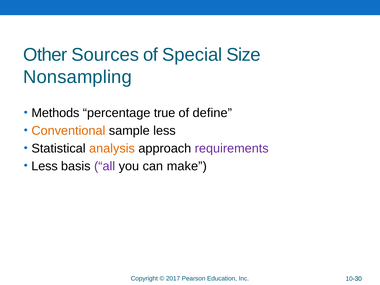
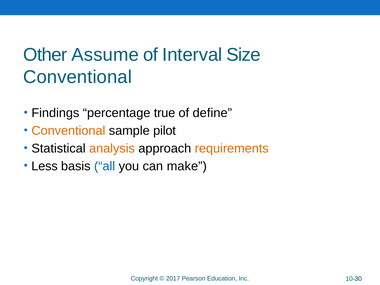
Sources: Sources -> Assume
Special: Special -> Interval
Nonsampling at (78, 77): Nonsampling -> Conventional
Methods: Methods -> Findings
sample less: less -> pilot
requirements colour: purple -> orange
all colour: purple -> blue
